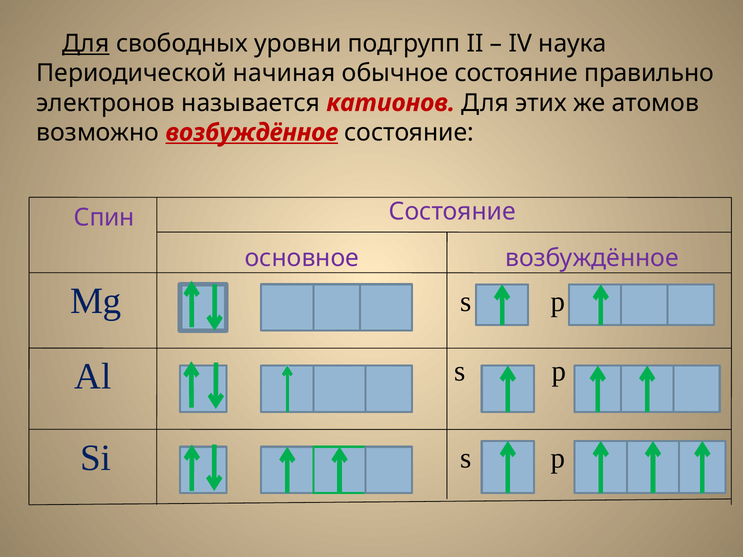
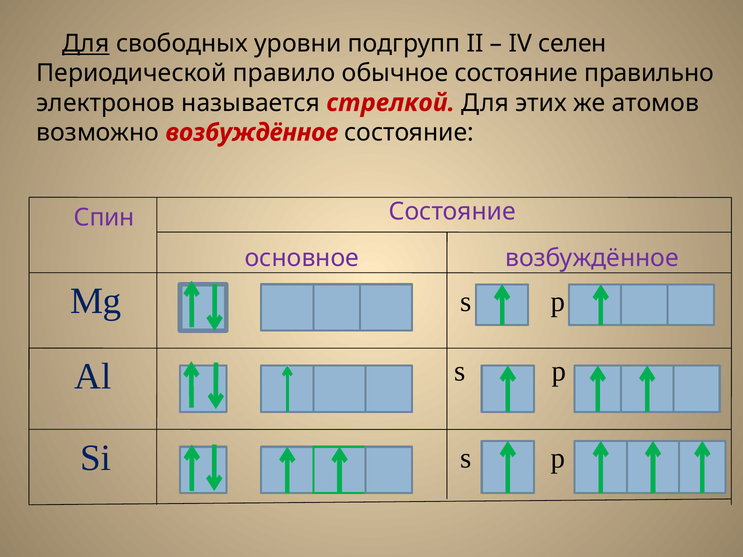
наука: наука -> селен
начиная: начиная -> правило
катионов: катионов -> стрелкой
возбуждённое at (252, 133) underline: present -> none
